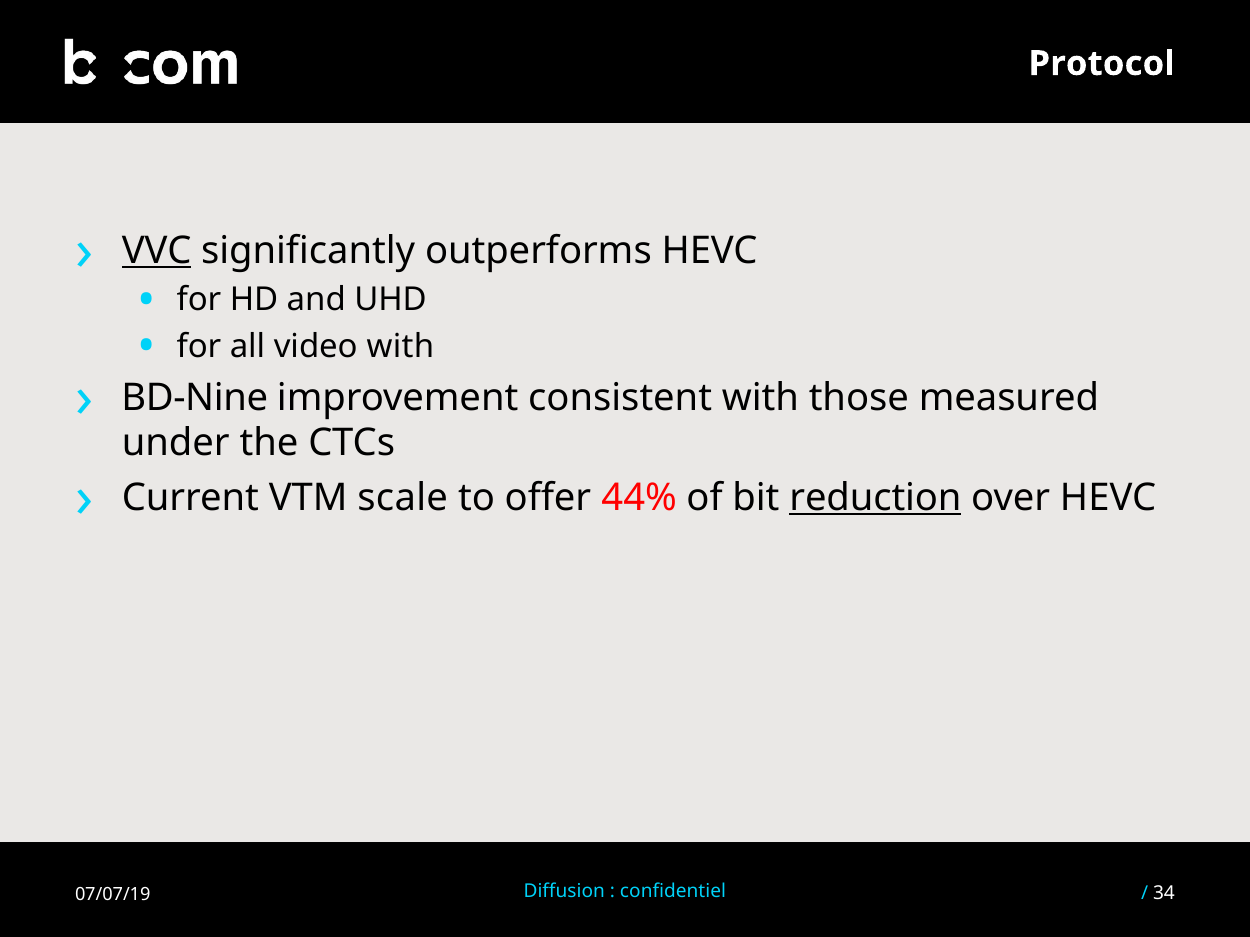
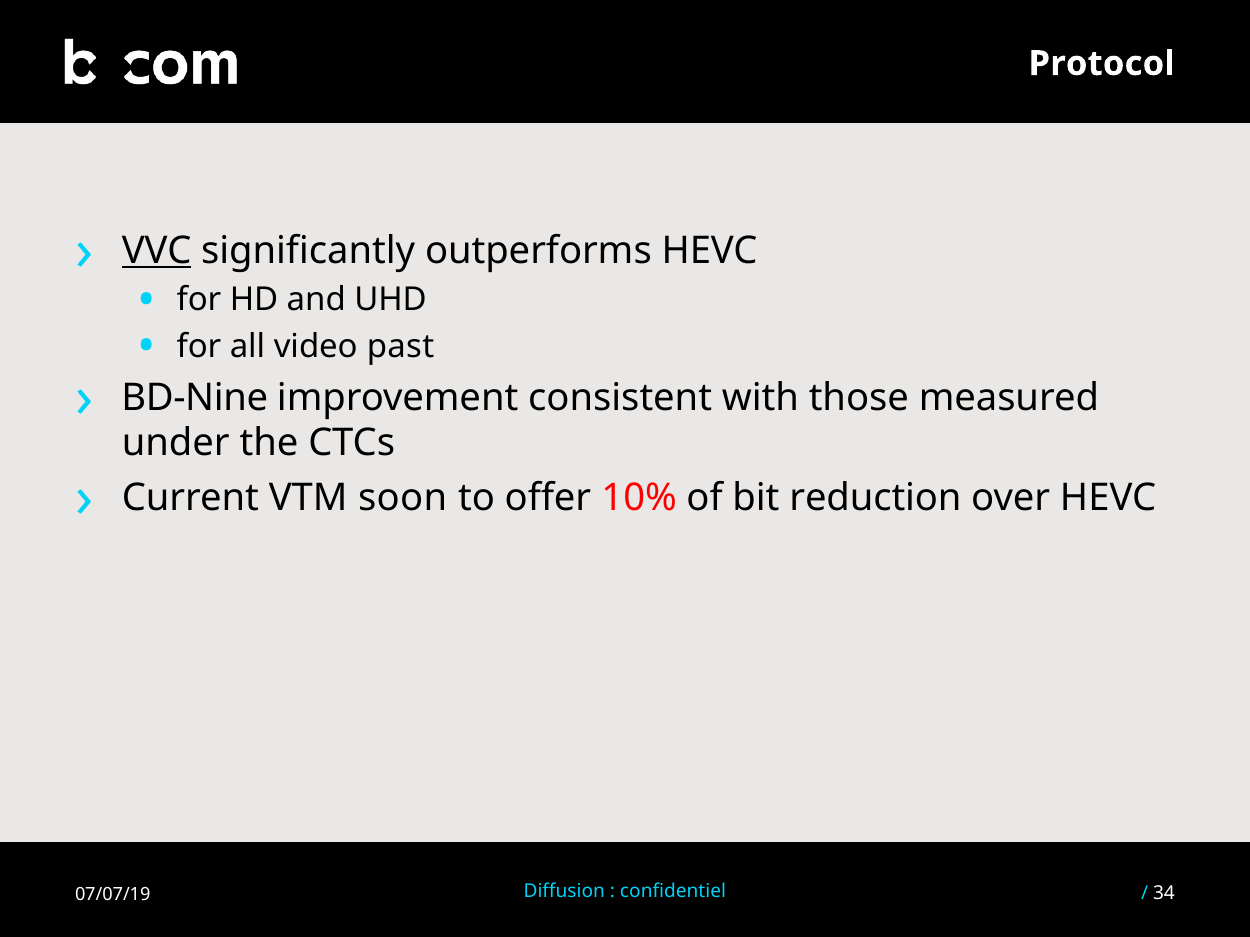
video with: with -> past
scale: scale -> soon
44%: 44% -> 10%
reduction underline: present -> none
